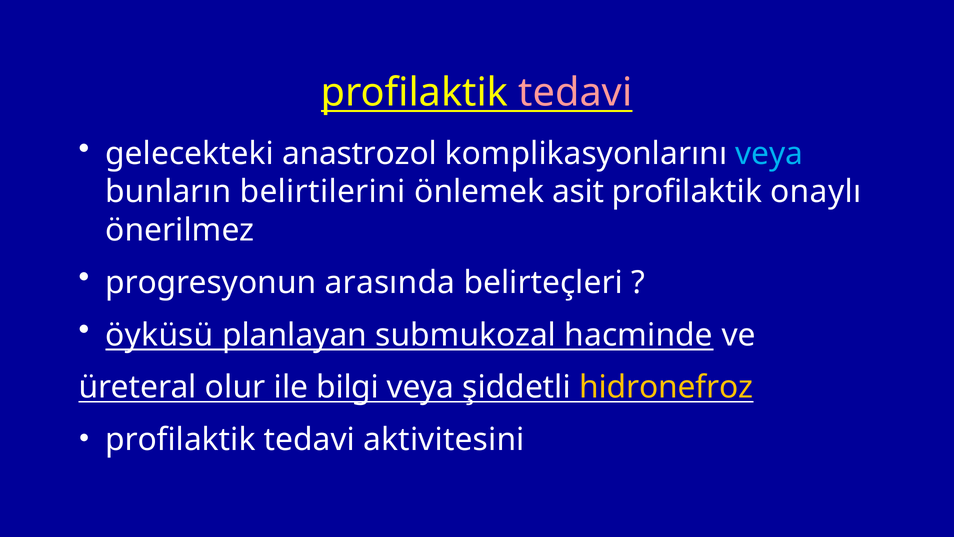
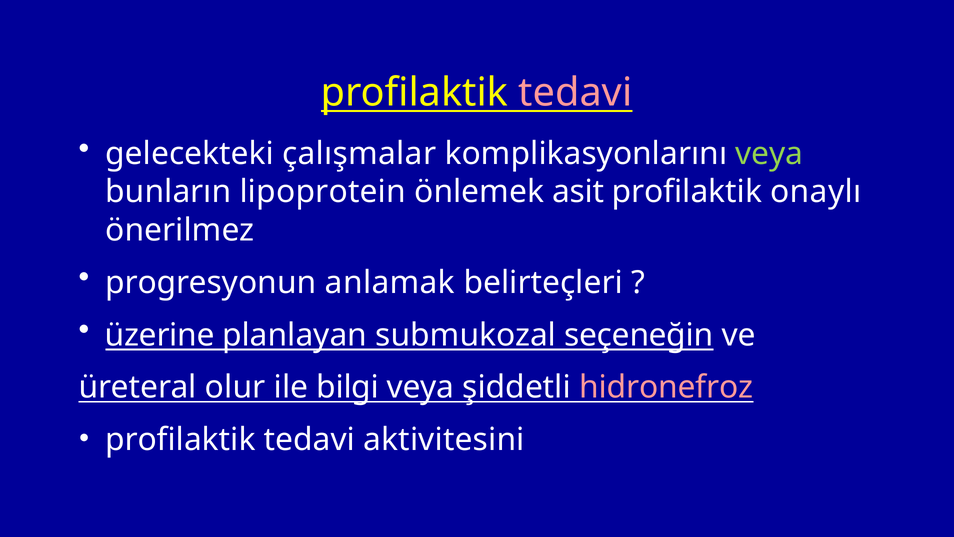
anastrozol: anastrozol -> çalışmalar
veya at (769, 154) colour: light blue -> light green
belirtilerini: belirtilerini -> lipoprotein
arasında: arasında -> anlamak
öyküsü: öyküsü -> üzerine
hacminde: hacminde -> seçeneğin
hidronefroz colour: yellow -> pink
